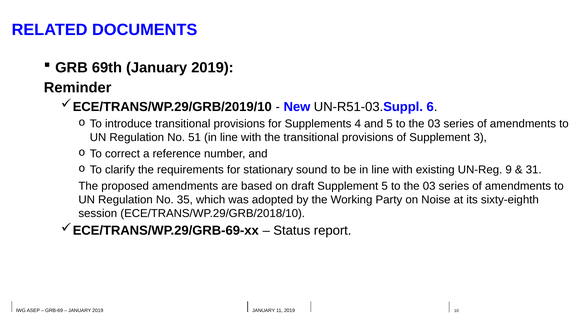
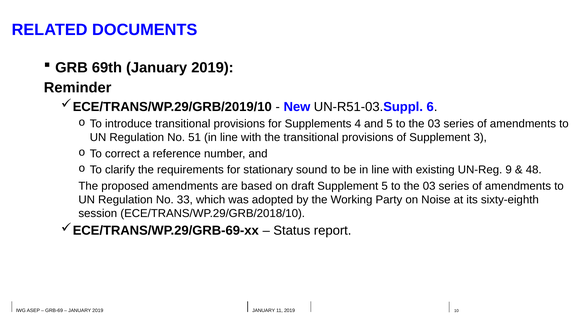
31: 31 -> 48
35: 35 -> 33
